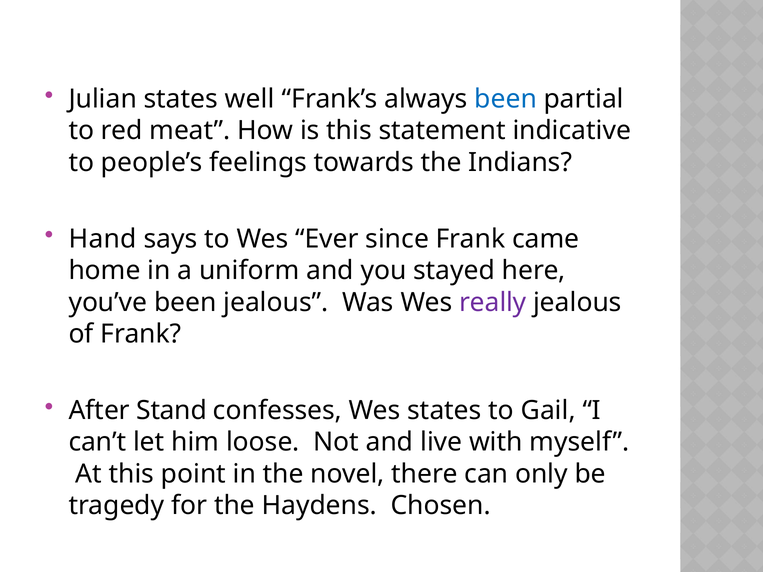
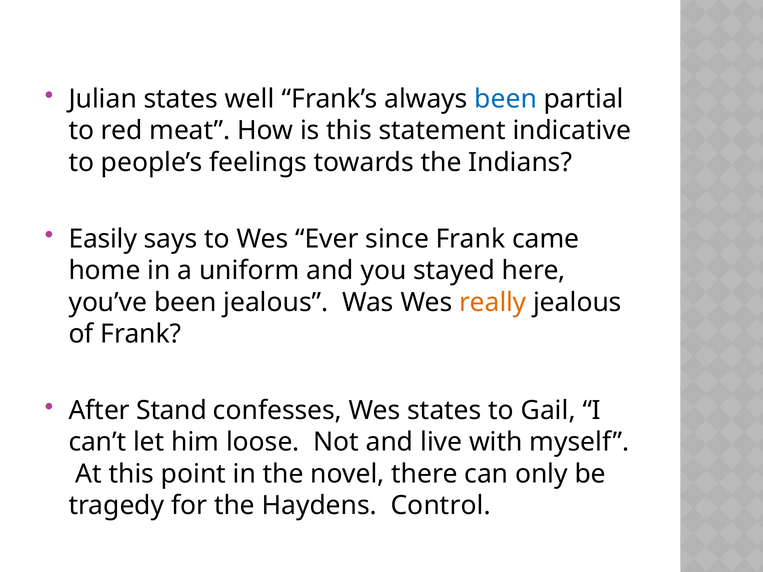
Hand: Hand -> Easily
really colour: purple -> orange
Chosen: Chosen -> Control
